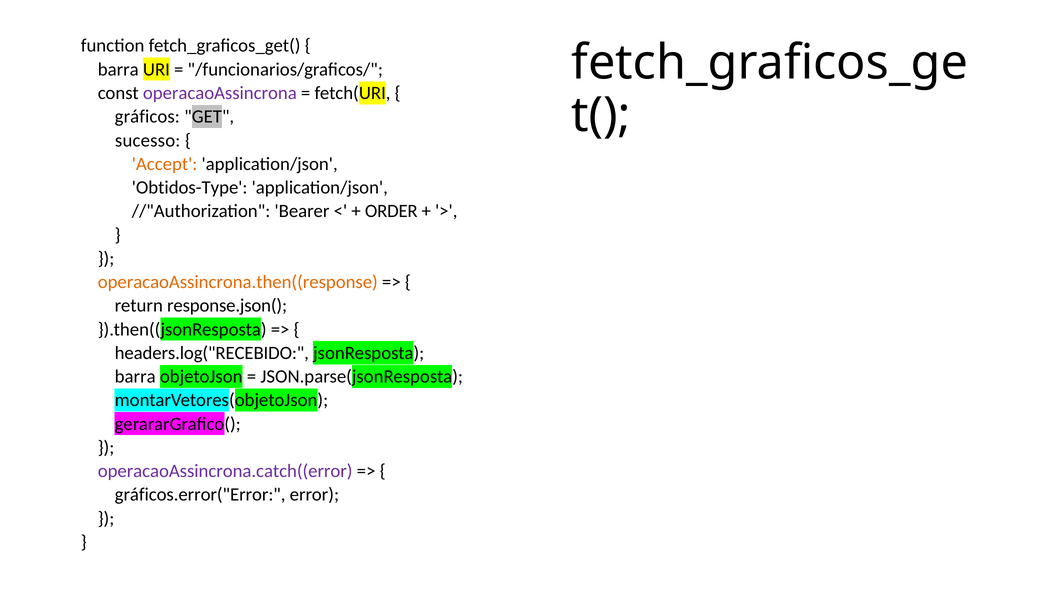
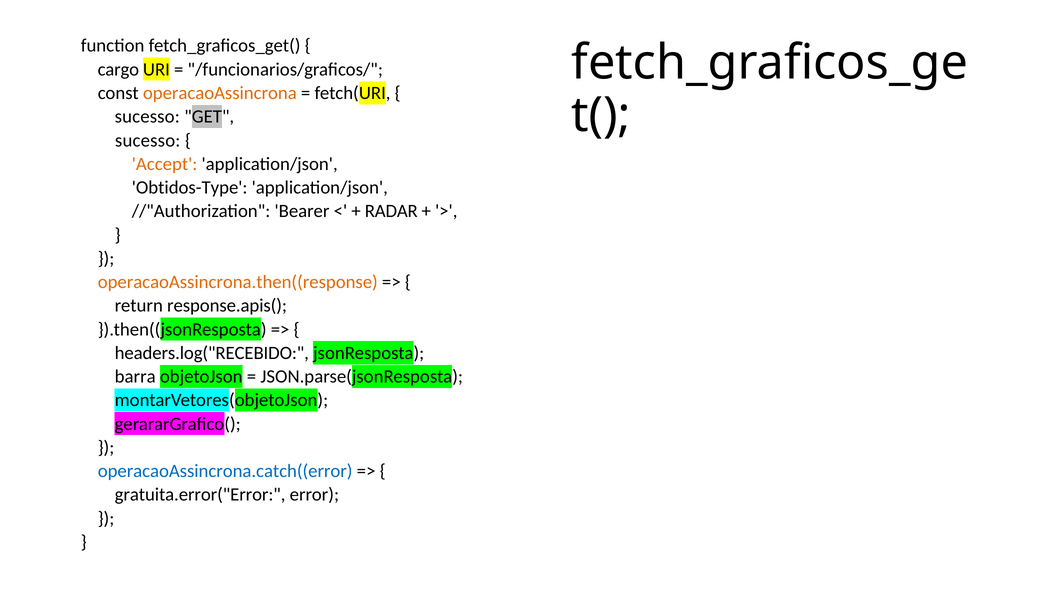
barra at (118, 69): barra -> cargo
operacaoAssincrona colour: purple -> orange
gráficos at (147, 117): gráficos -> sucesso
ORDER: ORDER -> RADAR
response.json(: response.json( -> response.apis(
operacaoAssincrona.catch((error colour: purple -> blue
gráficos.error("Error: gráficos.error("Error -> gratuita.error("Error
